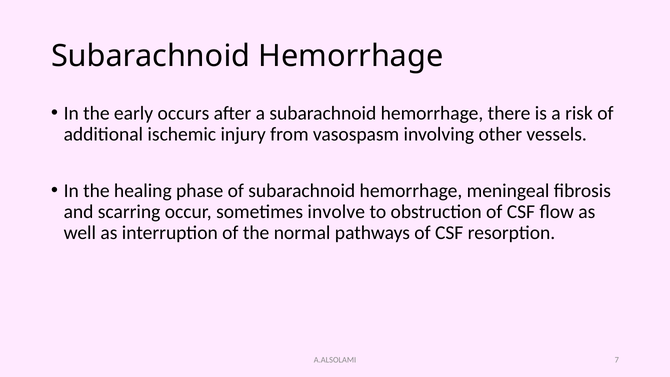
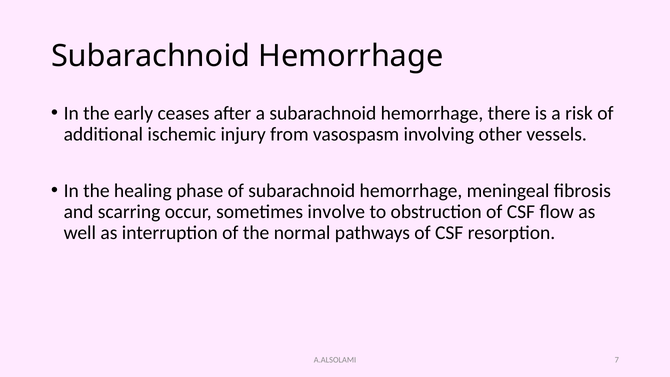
occurs: occurs -> ceases
